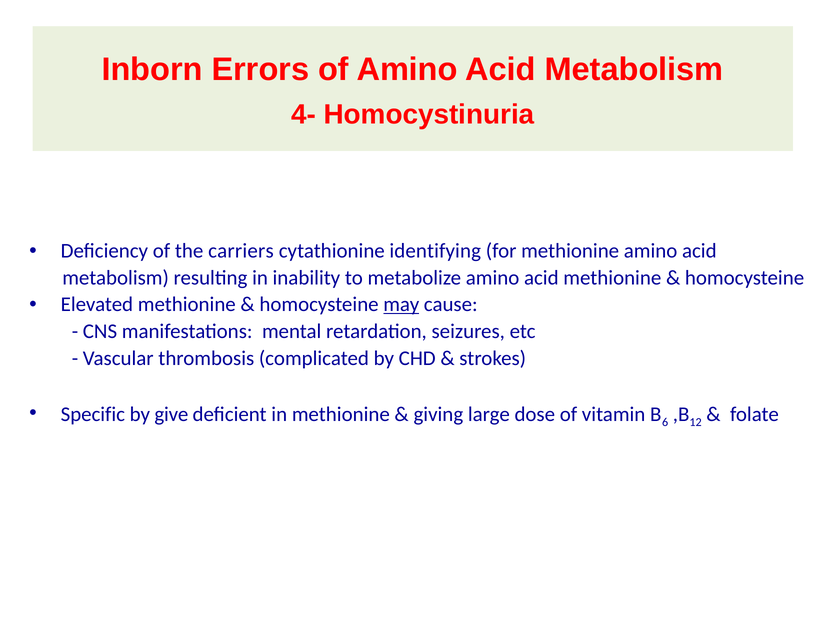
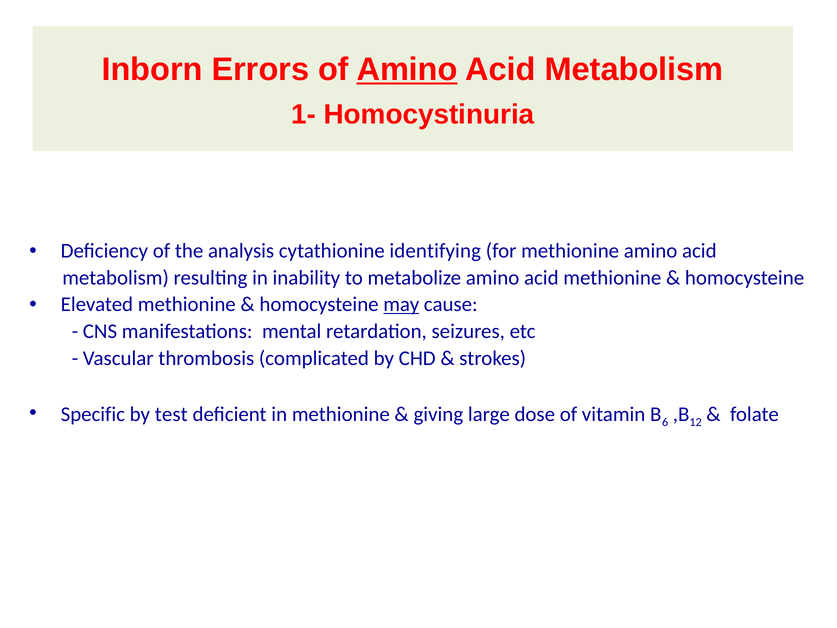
Amino at (407, 70) underline: none -> present
4-: 4- -> 1-
carriers: carriers -> analysis
give: give -> test
